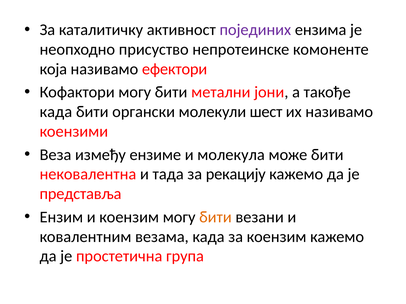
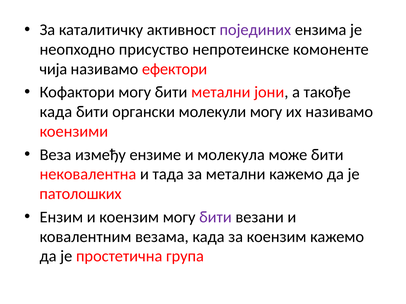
која: која -> чија
молекули шест: шест -> могу
за рекацију: рекацију -> метални
представља: представља -> патолошких
бити at (215, 217) colour: orange -> purple
